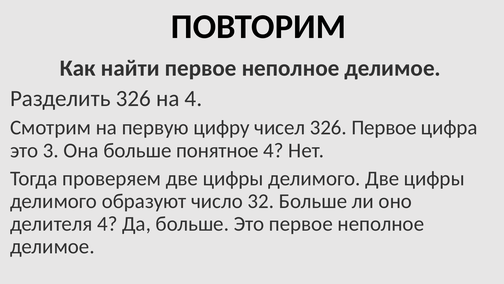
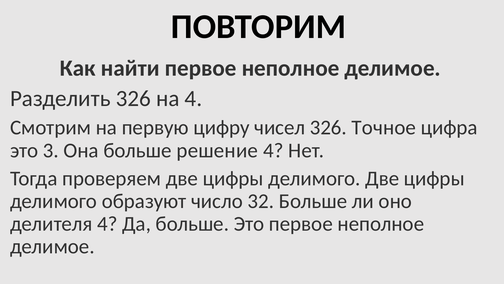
326 Первое: Первое -> Точное
понятное: понятное -> решение
